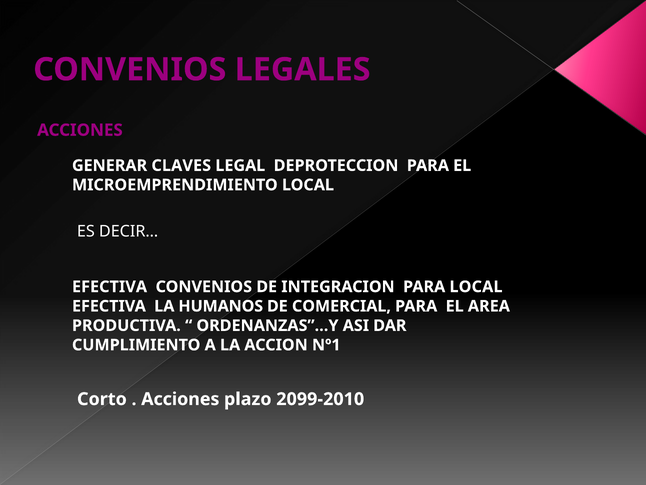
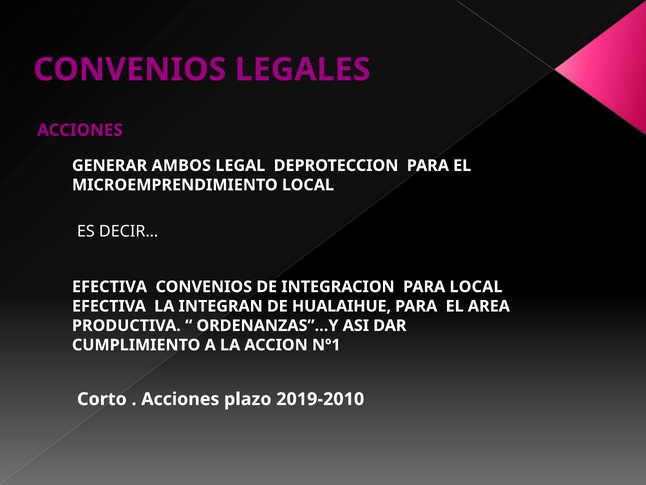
CLAVES: CLAVES -> AMBOS
HUMANOS: HUMANOS -> INTEGRAN
COMERCIAL: COMERCIAL -> HUALAIHUE
2099-2010: 2099-2010 -> 2019-2010
